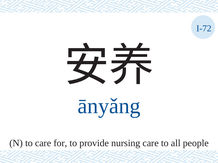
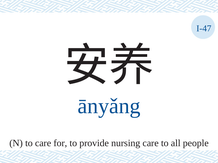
I-72: I-72 -> I-47
